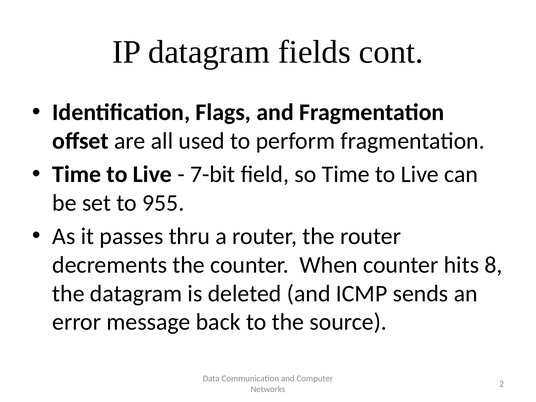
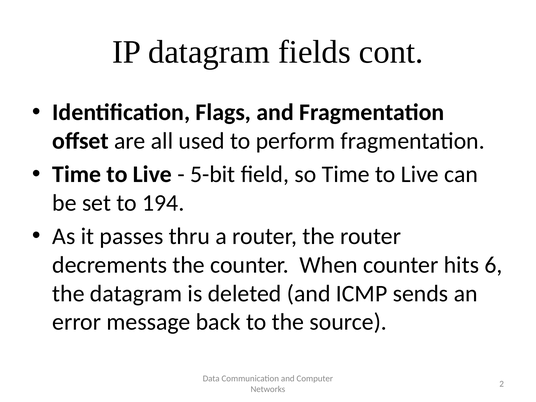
7-bit: 7-bit -> 5-bit
955: 955 -> 194
8: 8 -> 6
